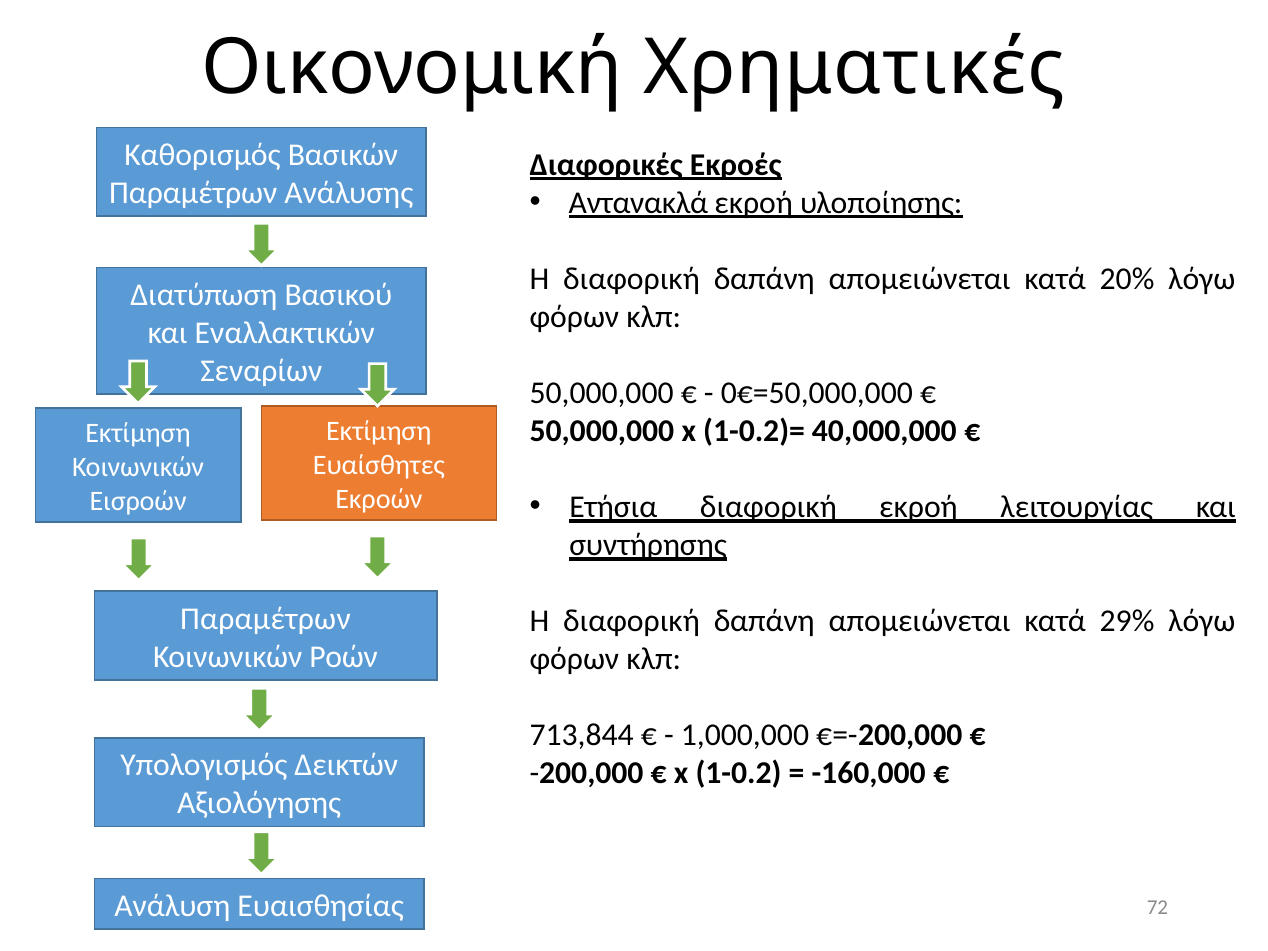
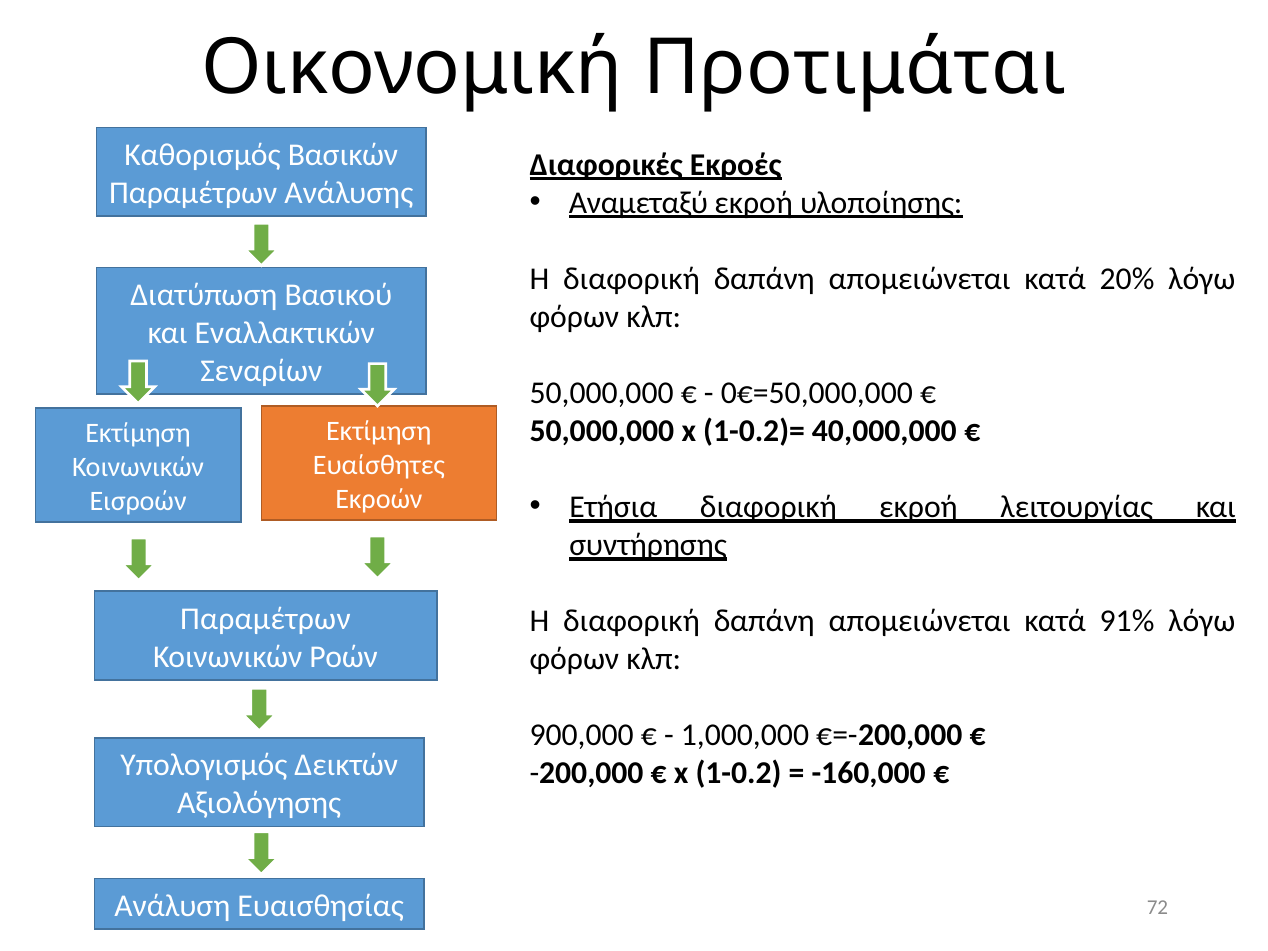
Χρηματικές: Χρηματικές -> Προτιμάται
Αντανακλά: Αντανακλά -> Αναμεταξύ
29%: 29% -> 91%
713,844: 713,844 -> 900,000
